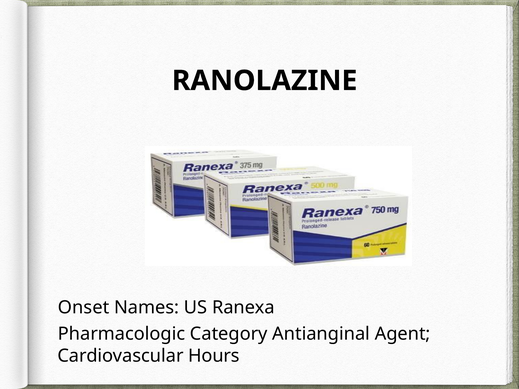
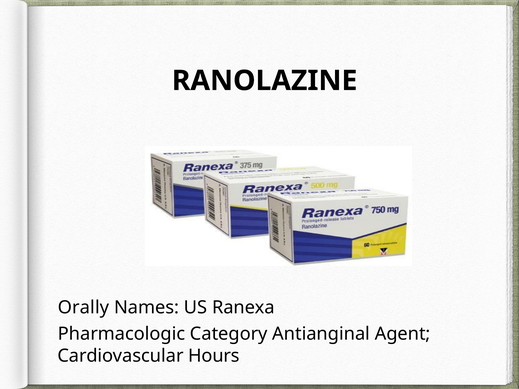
Onset: Onset -> Orally
